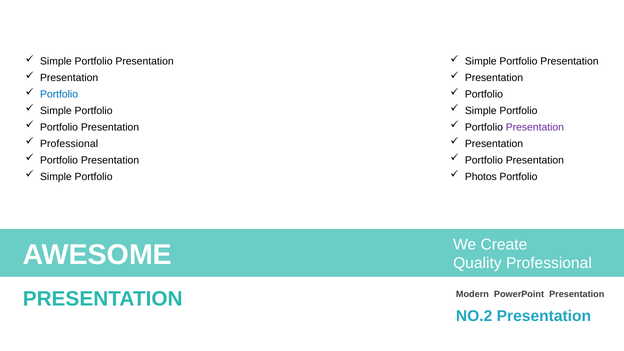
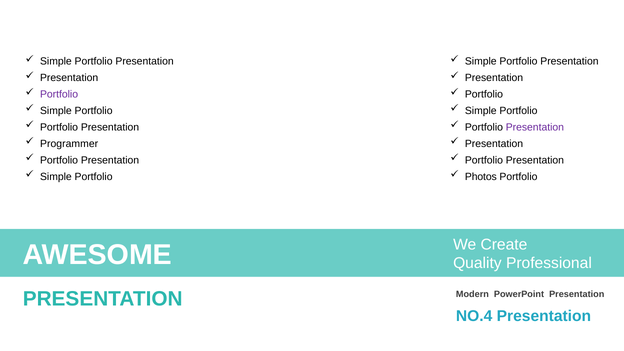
Portfolio at (59, 94) colour: blue -> purple
Professional at (69, 144): Professional -> Programmer
NO.2: NO.2 -> NO.4
